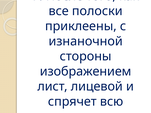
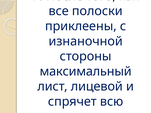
изображением: изображением -> максимальный
